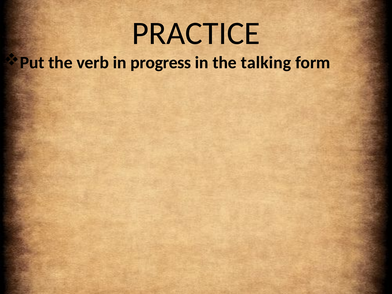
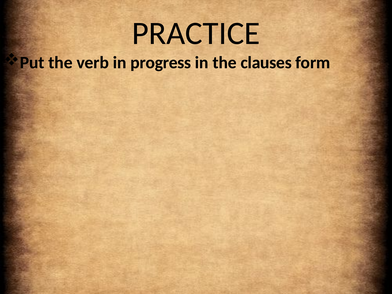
talking: talking -> clauses
